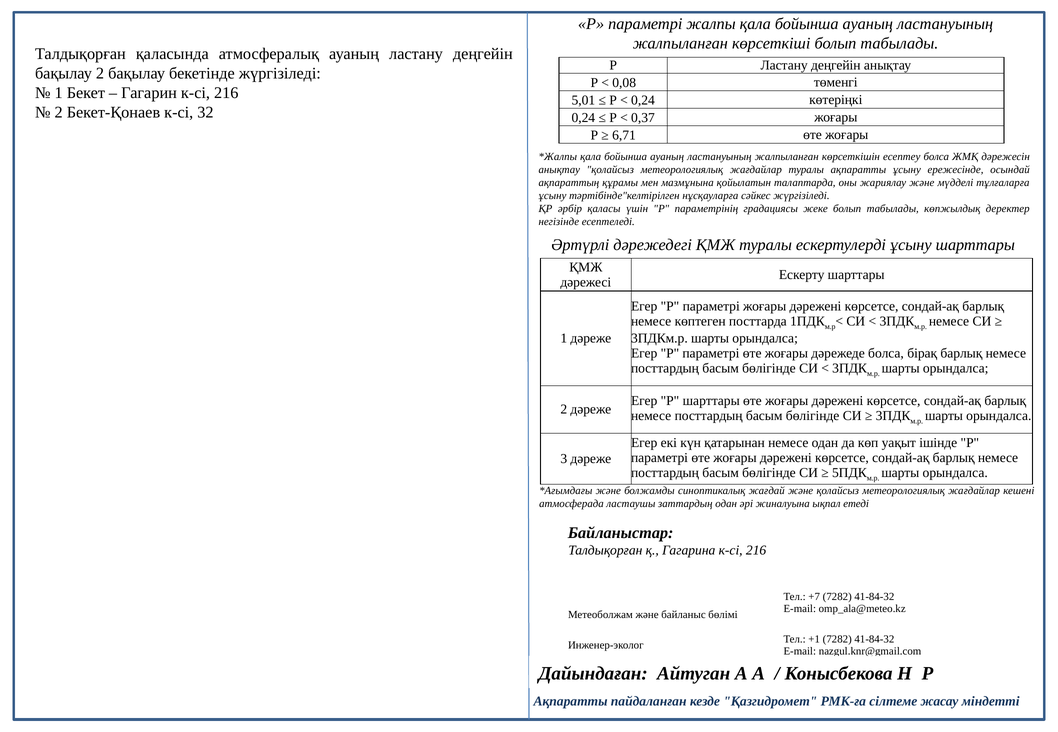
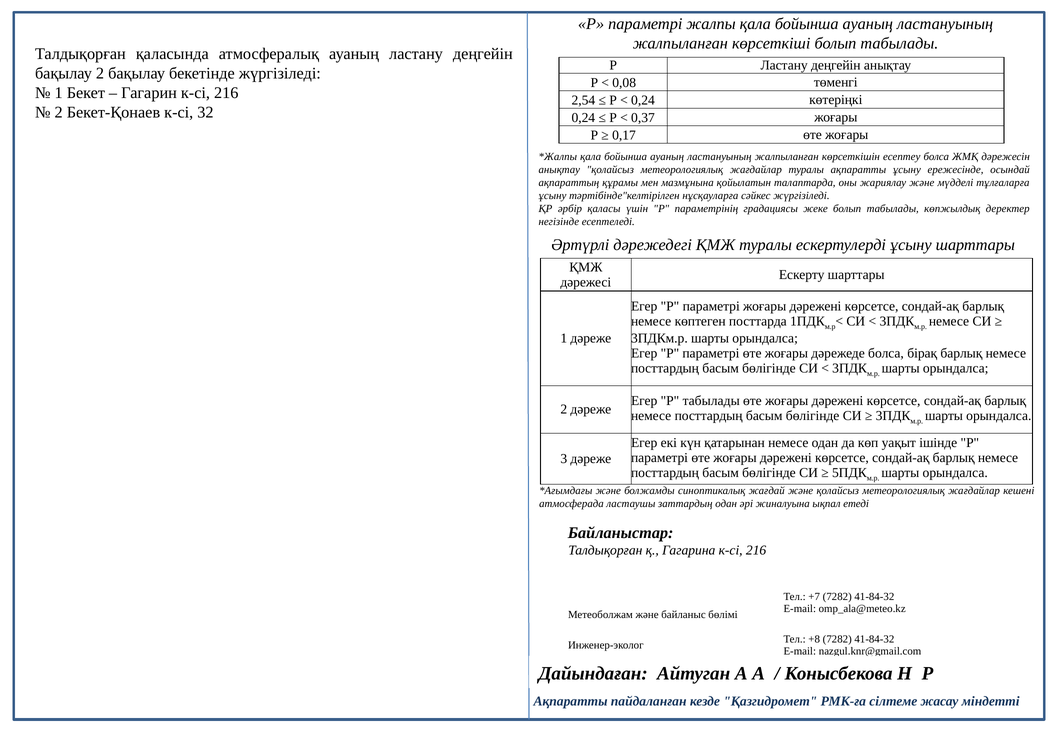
5,01: 5,01 -> 2,54
6,71: 6,71 -> 0,17
Р шарттары: шарттары -> табылады
+1: +1 -> +8
